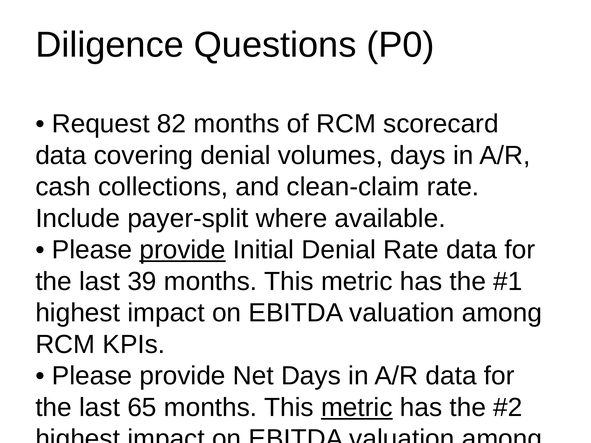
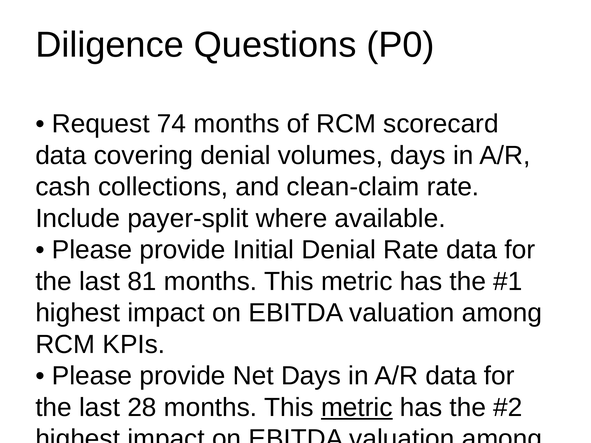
82: 82 -> 74
provide at (182, 250) underline: present -> none
39: 39 -> 81
65: 65 -> 28
